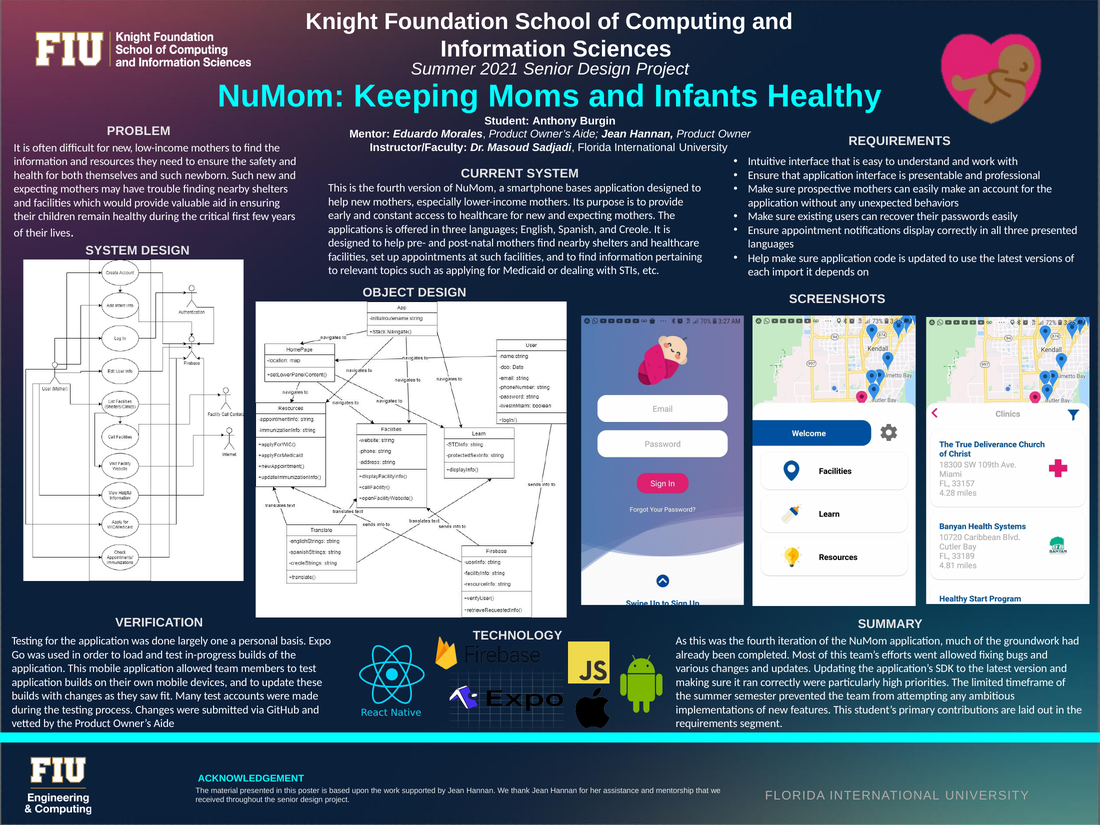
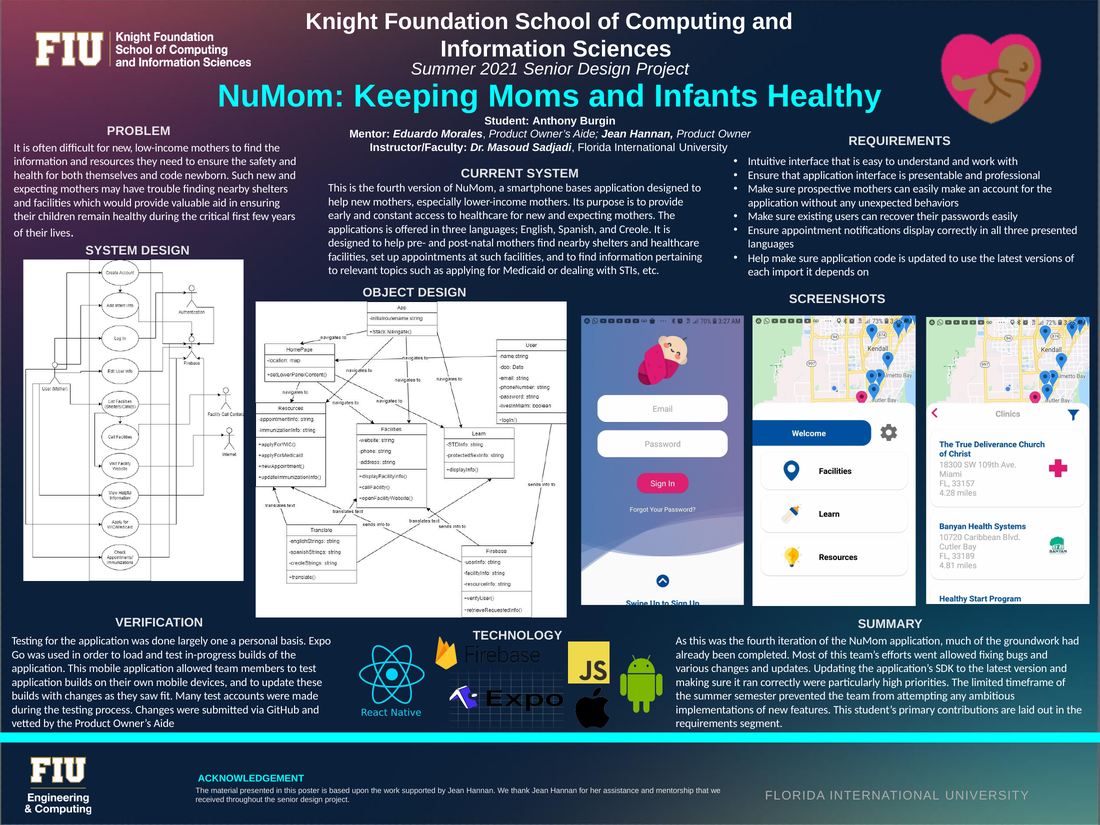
and such: such -> code
